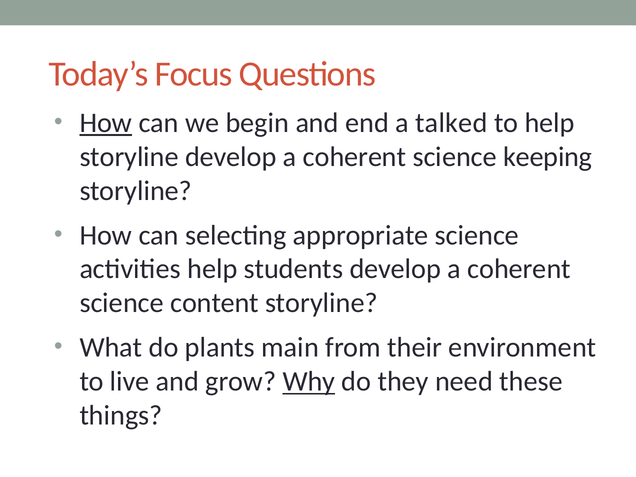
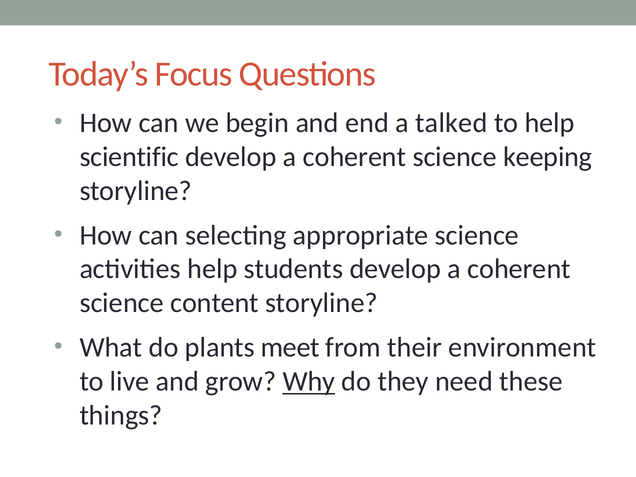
How at (106, 123) underline: present -> none
storyline at (129, 157): storyline -> scientific
main: main -> meet
